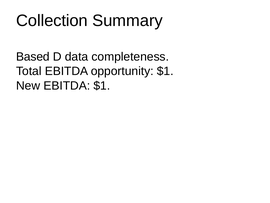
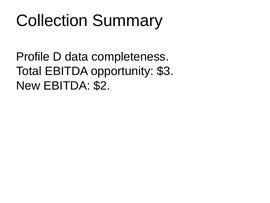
Based: Based -> Profile
opportunity $1: $1 -> $3
EBITDA $1: $1 -> $2
